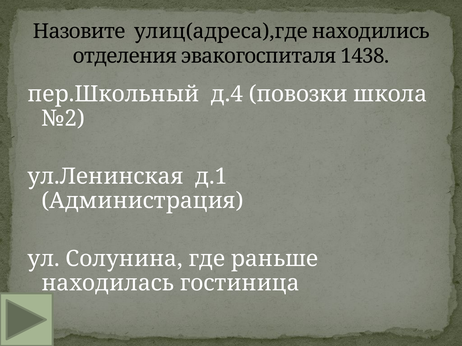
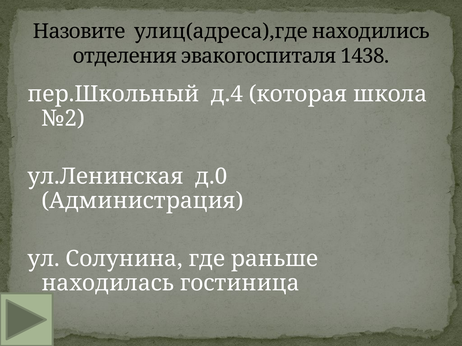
повозки: повозки -> которая
д.1: д.1 -> д.0
